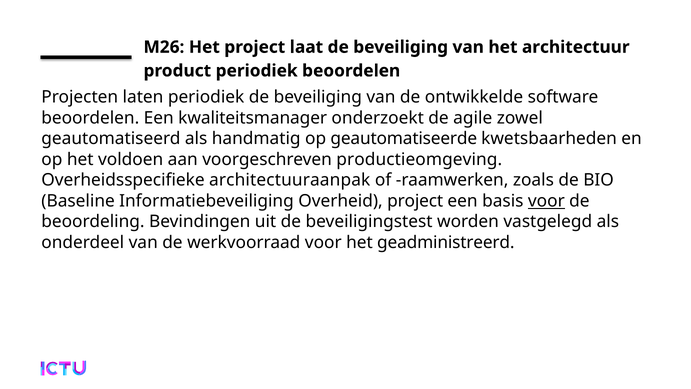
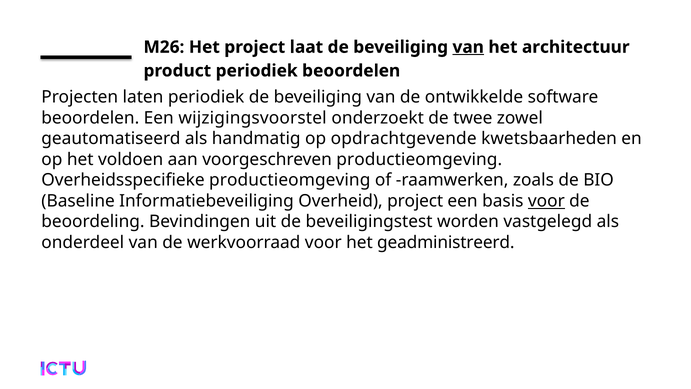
van at (468, 47) underline: none -> present
kwaliteitsmanager: kwaliteitsmanager -> wijzigingsvoorstel
agile: agile -> twee
geautomatiseerde: geautomatiseerde -> opdrachtgevende
Overheidsspecifieke architectuuraanpak: architectuuraanpak -> productieomgeving
